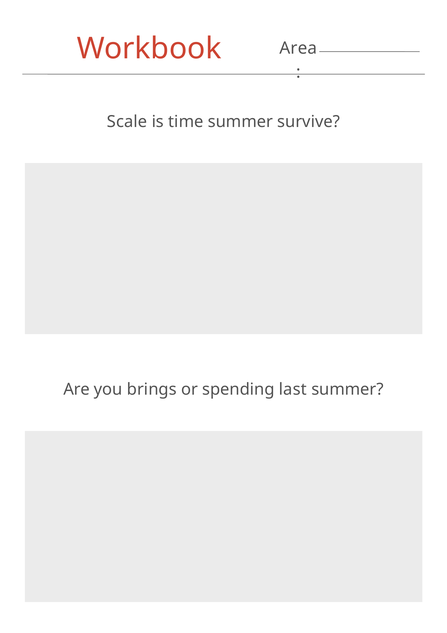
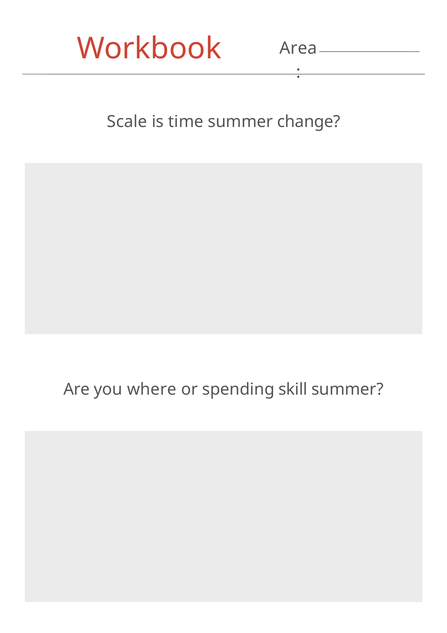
survive: survive -> change
brings: brings -> where
last: last -> skill
